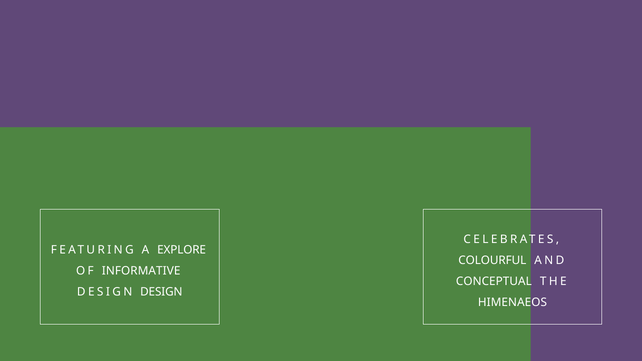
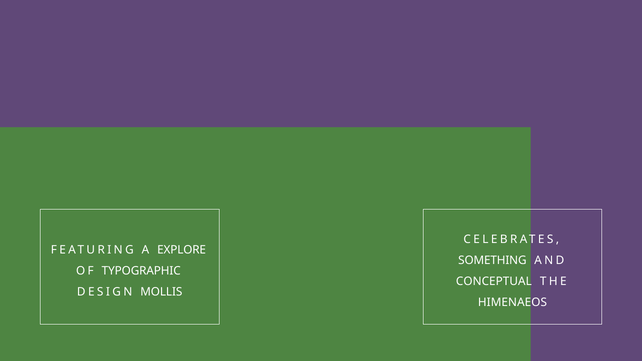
COLOURFUL: COLOURFUL -> SOMETHING
INFORMATIVE: INFORMATIVE -> TYPOGRAPHIC
DESIGN DESIGN: DESIGN -> MOLLIS
